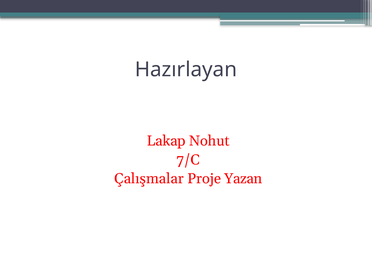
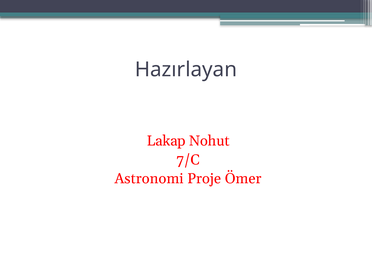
Çalışmalar: Çalışmalar -> Astronomi
Yazan: Yazan -> Ömer
